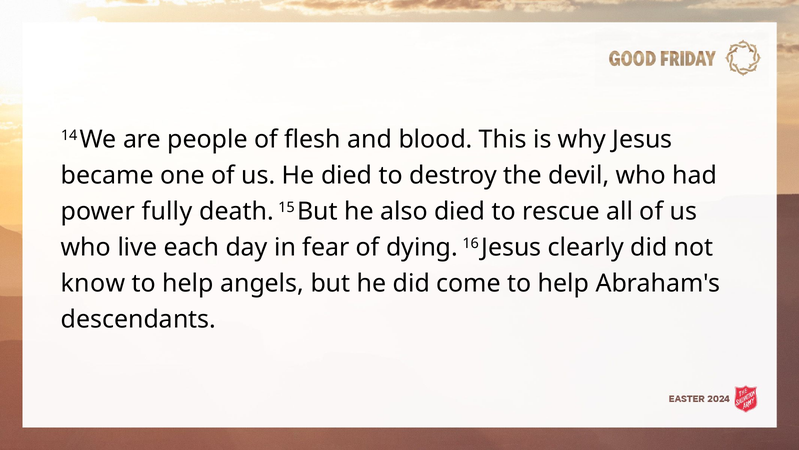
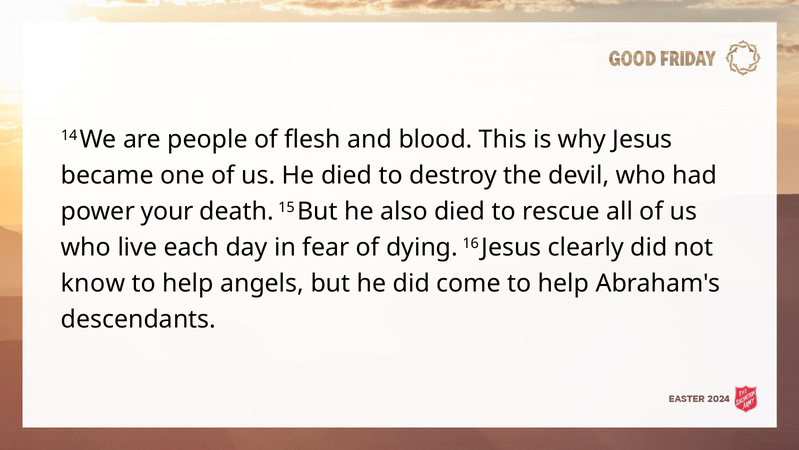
fully: fully -> your
